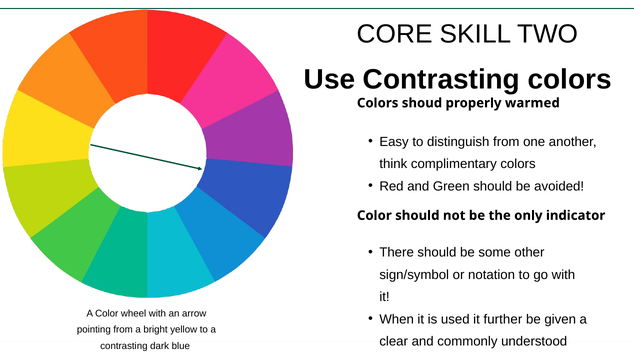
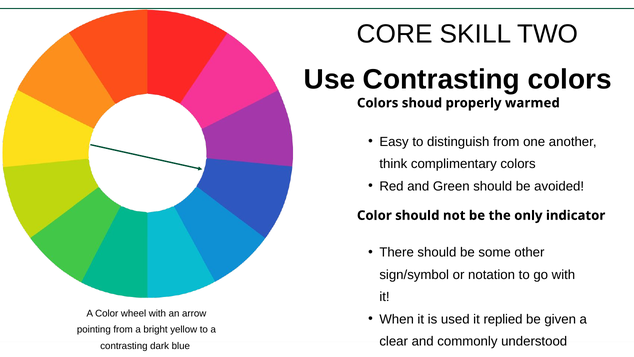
further: further -> replied
